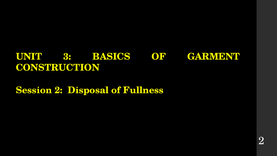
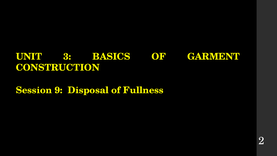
Session 2: 2 -> 9
